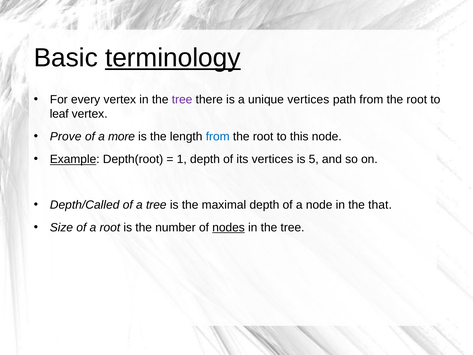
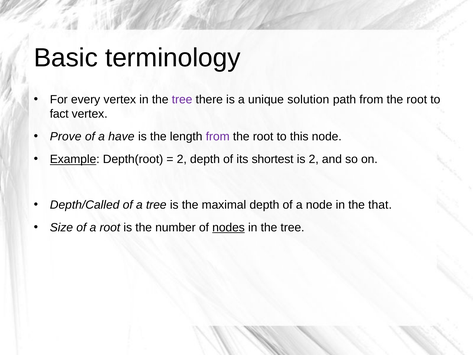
terminology underline: present -> none
unique vertices: vertices -> solution
leaf: leaf -> fact
more: more -> have
from at (218, 136) colour: blue -> purple
1 at (182, 159): 1 -> 2
its vertices: vertices -> shortest
is 5: 5 -> 2
